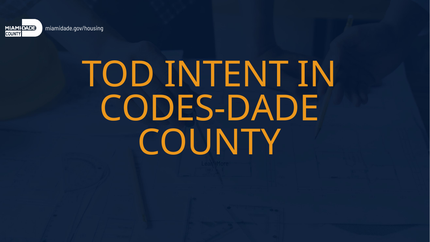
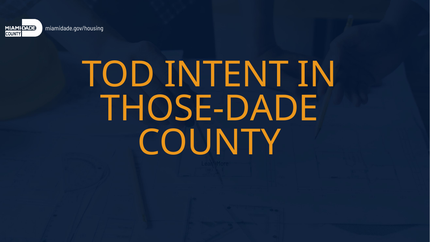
CODES-DADE: CODES-DADE -> THOSE-DADE
